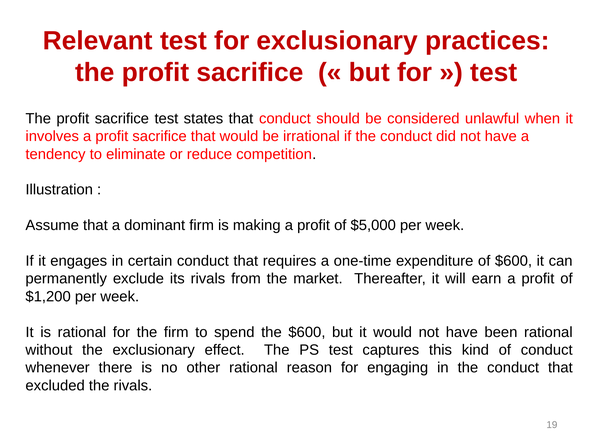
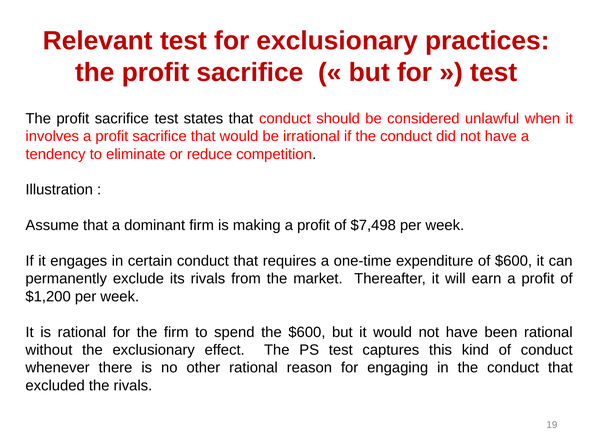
$5,000: $5,000 -> $7,498
